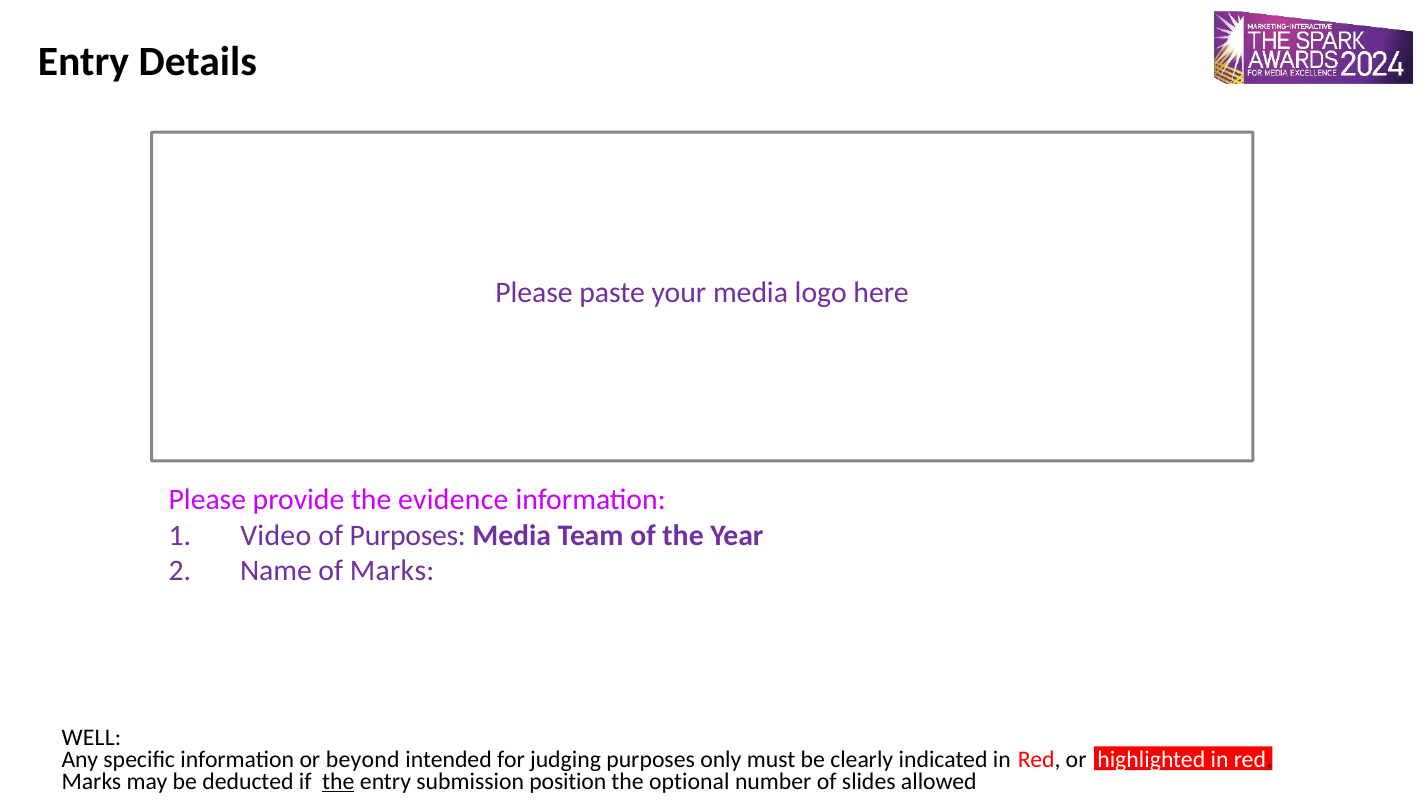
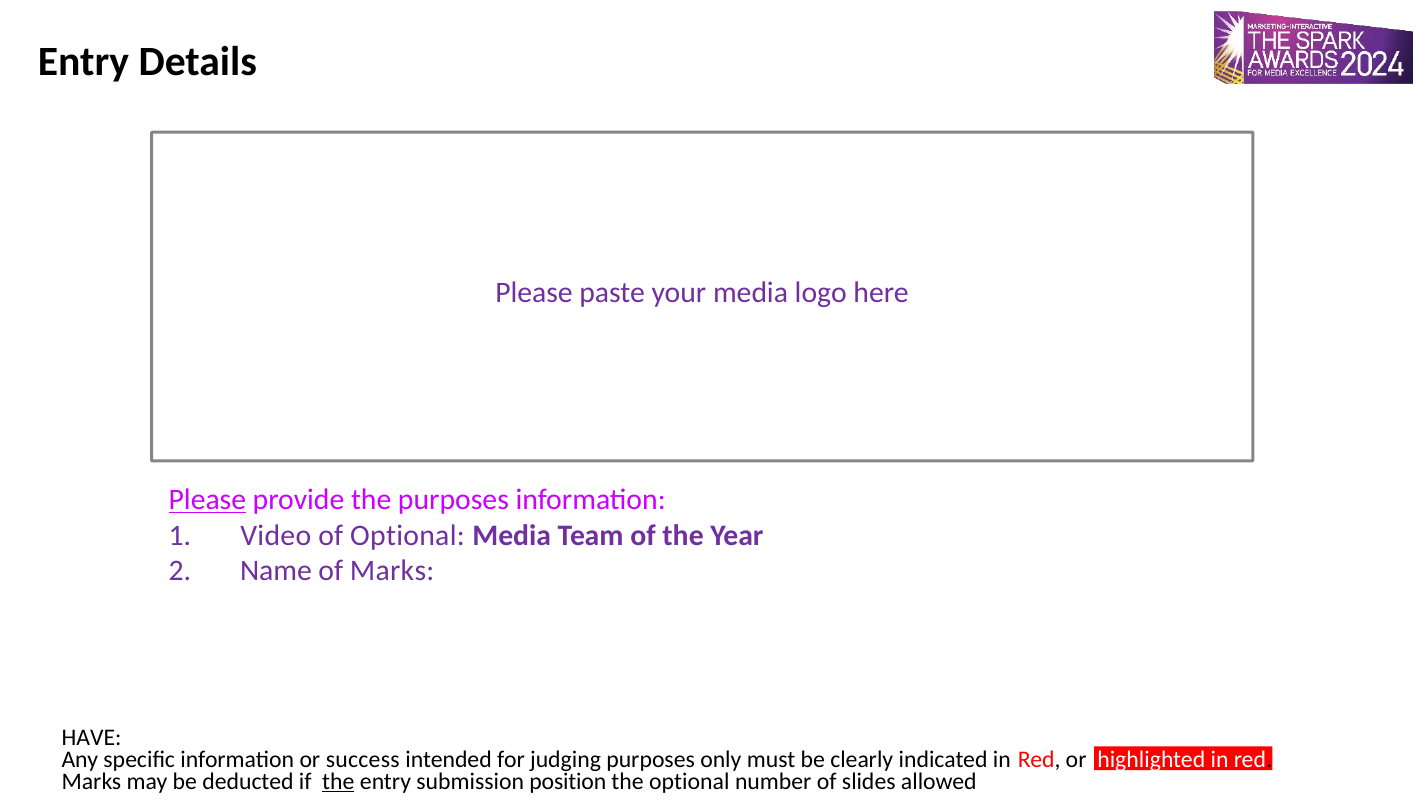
Please at (207, 500) underline: none -> present
the evidence: evidence -> purposes
of Purposes: Purposes -> Optional
WELL: WELL -> HAVE
beyond: beyond -> success
